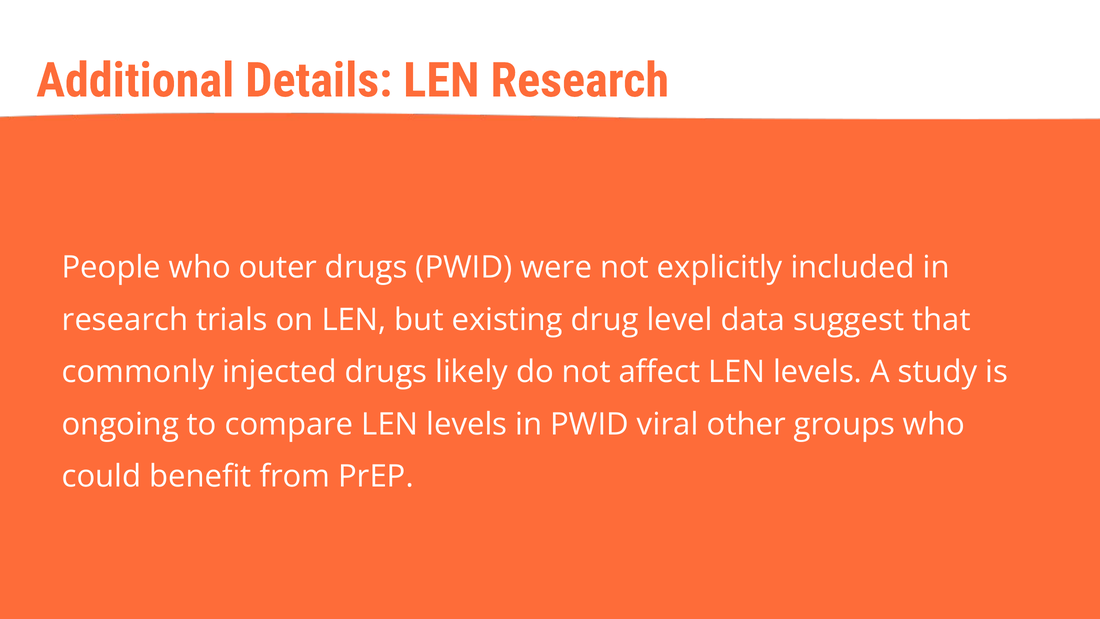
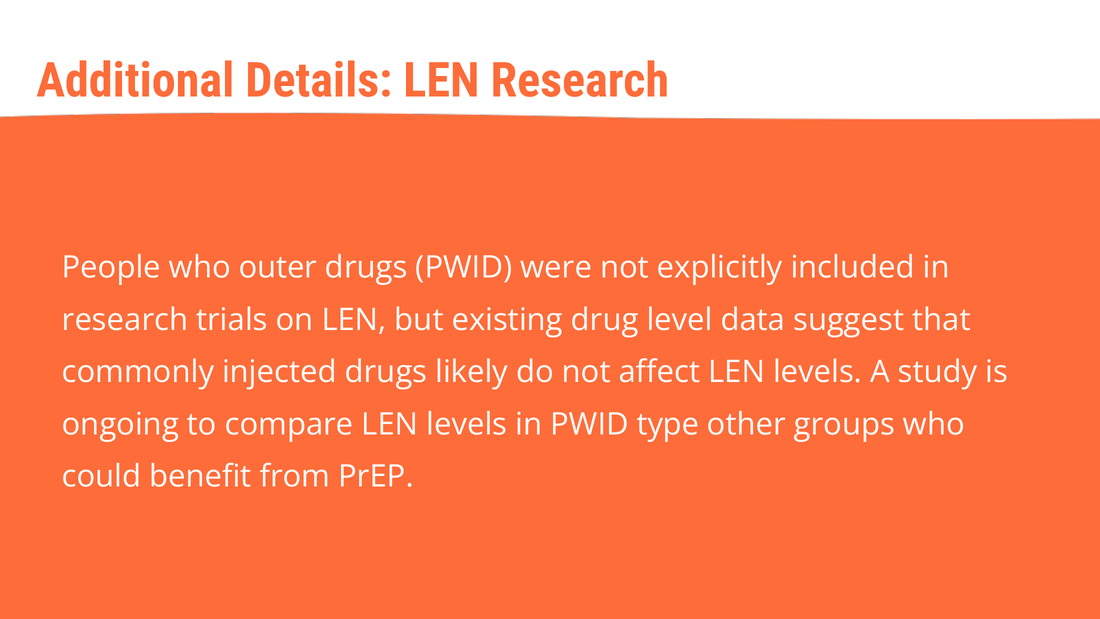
viral: viral -> type
